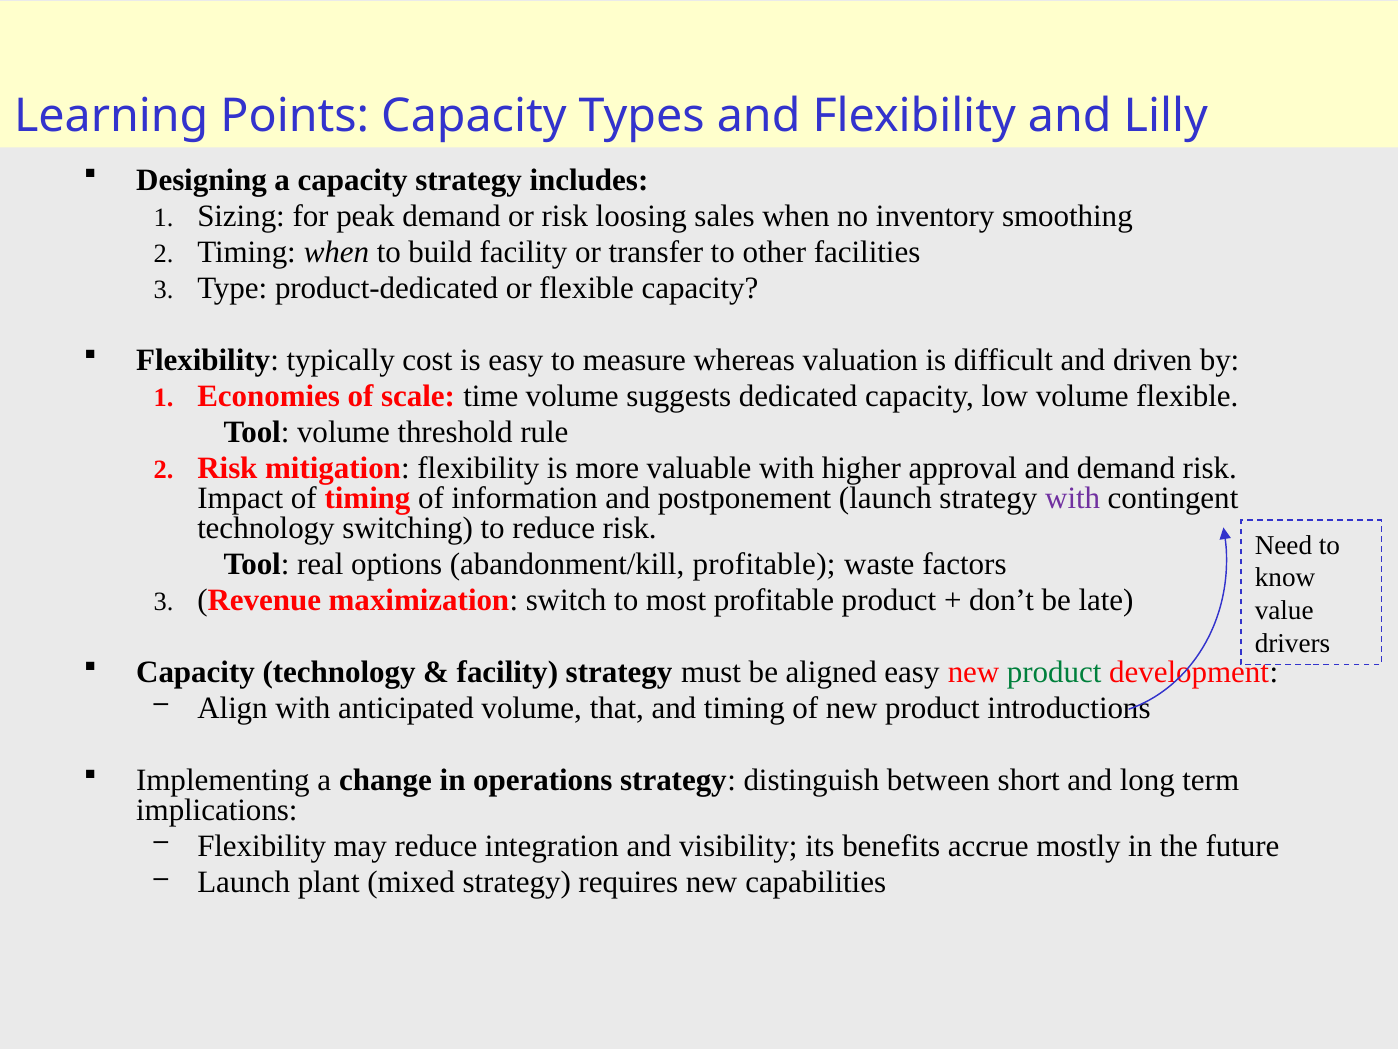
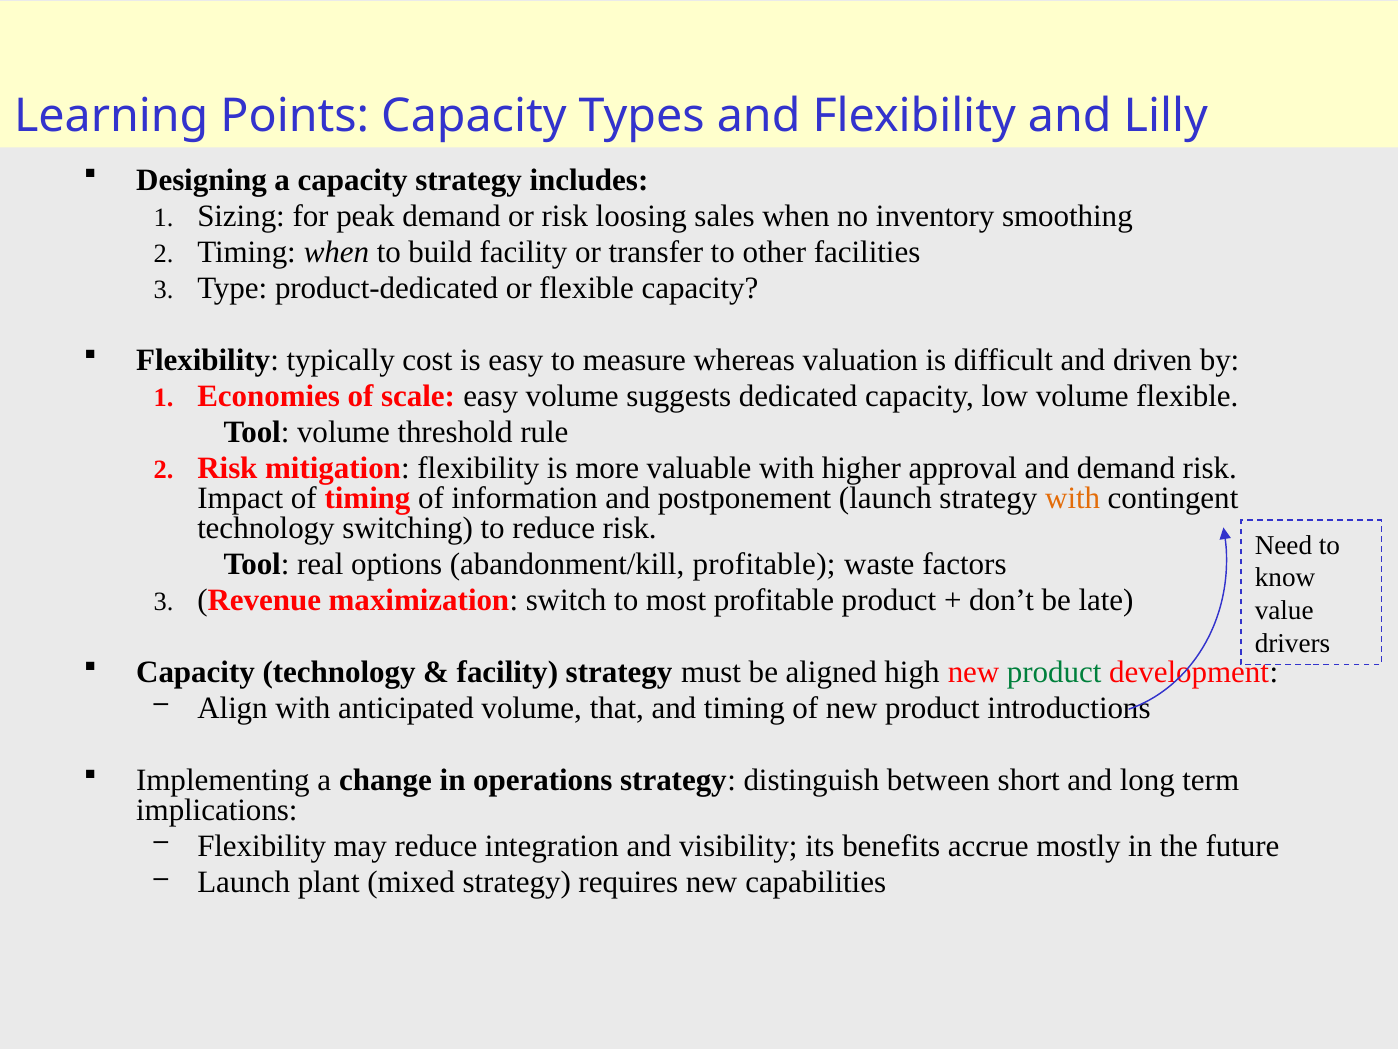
scale time: time -> easy
with at (1073, 498) colour: purple -> orange
aligned easy: easy -> high
